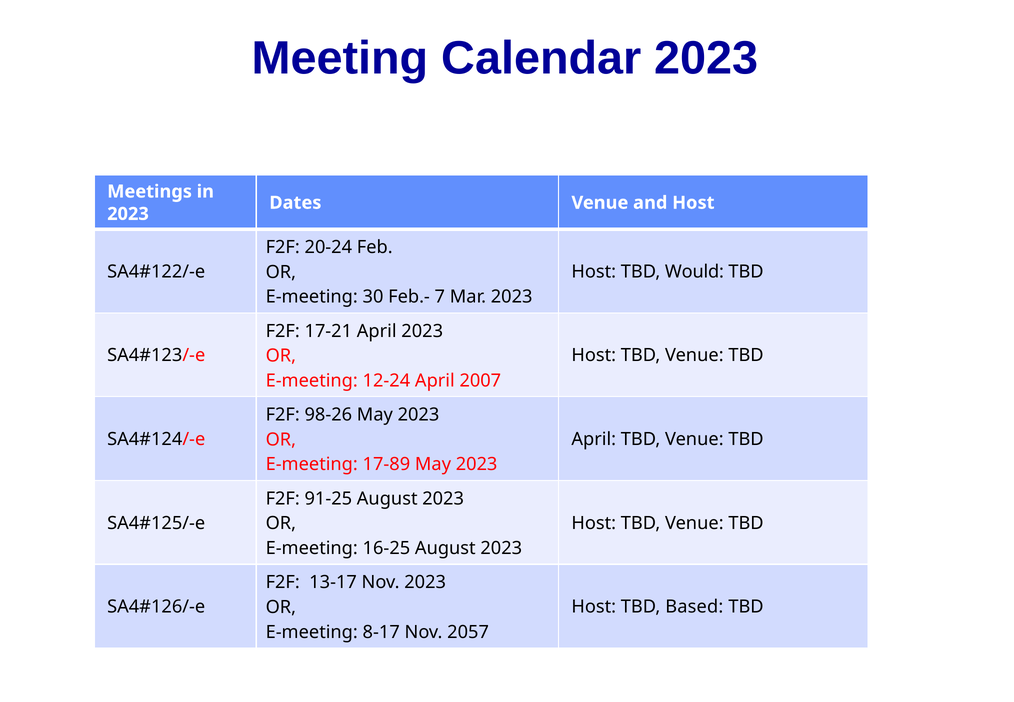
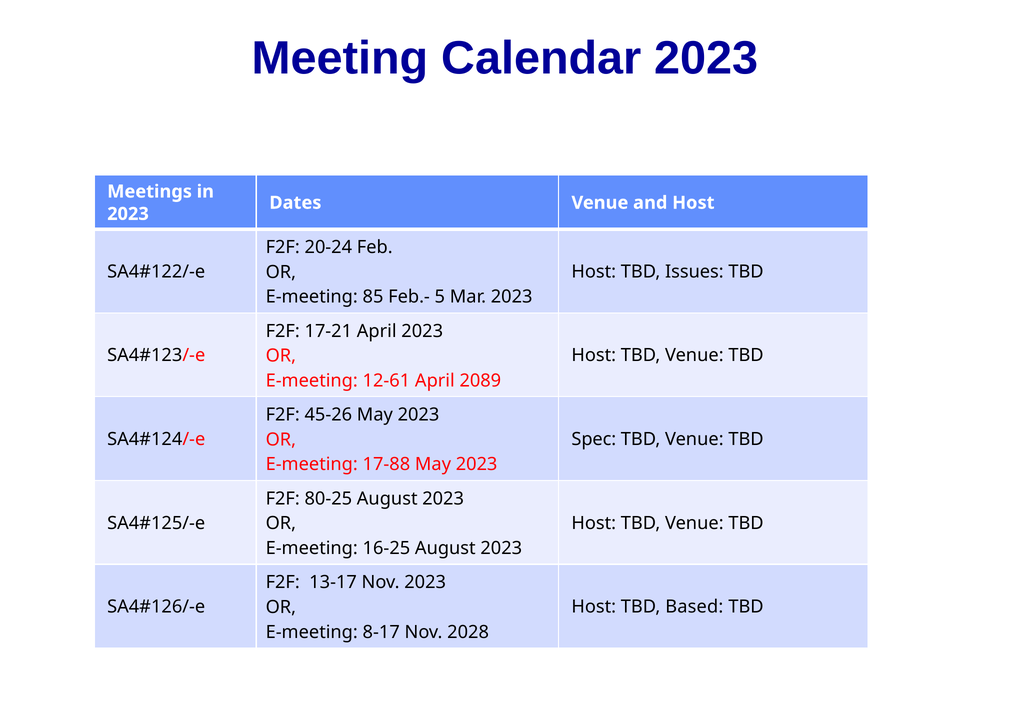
Would: Would -> Issues
30: 30 -> 85
7: 7 -> 5
12-24: 12-24 -> 12-61
2007: 2007 -> 2089
98-26: 98-26 -> 45-26
April at (594, 439): April -> Spec
17-89: 17-89 -> 17-88
91-25: 91-25 -> 80-25
2057: 2057 -> 2028
